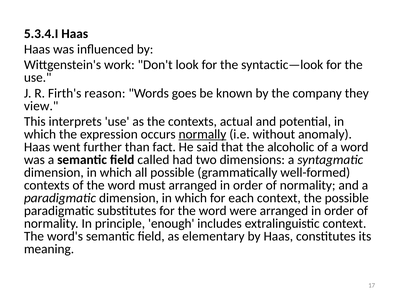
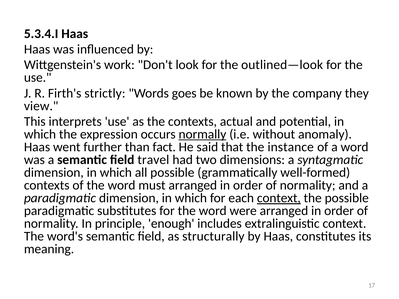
syntactic—look: syntactic—look -> outlined—look
reason: reason -> strictly
alcoholic: alcoholic -> instance
called: called -> travel
context at (279, 198) underline: none -> present
elementary: elementary -> structurally
